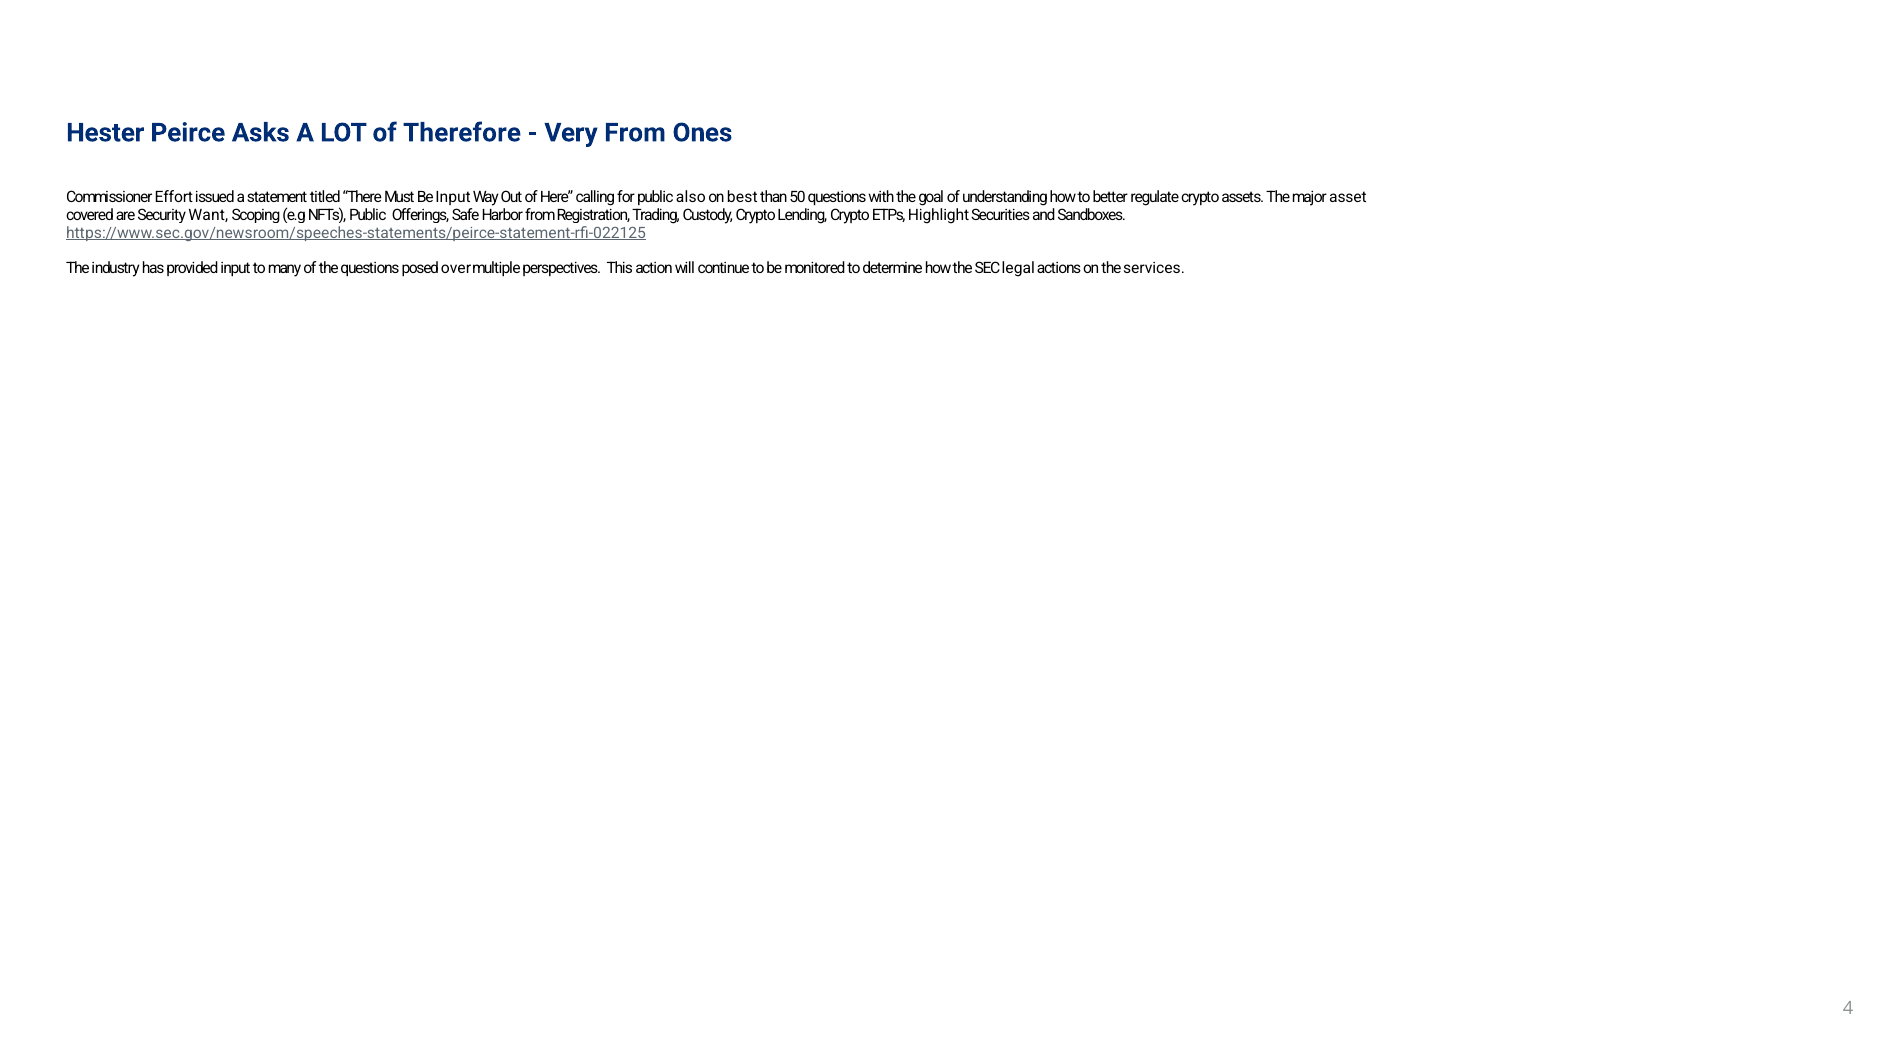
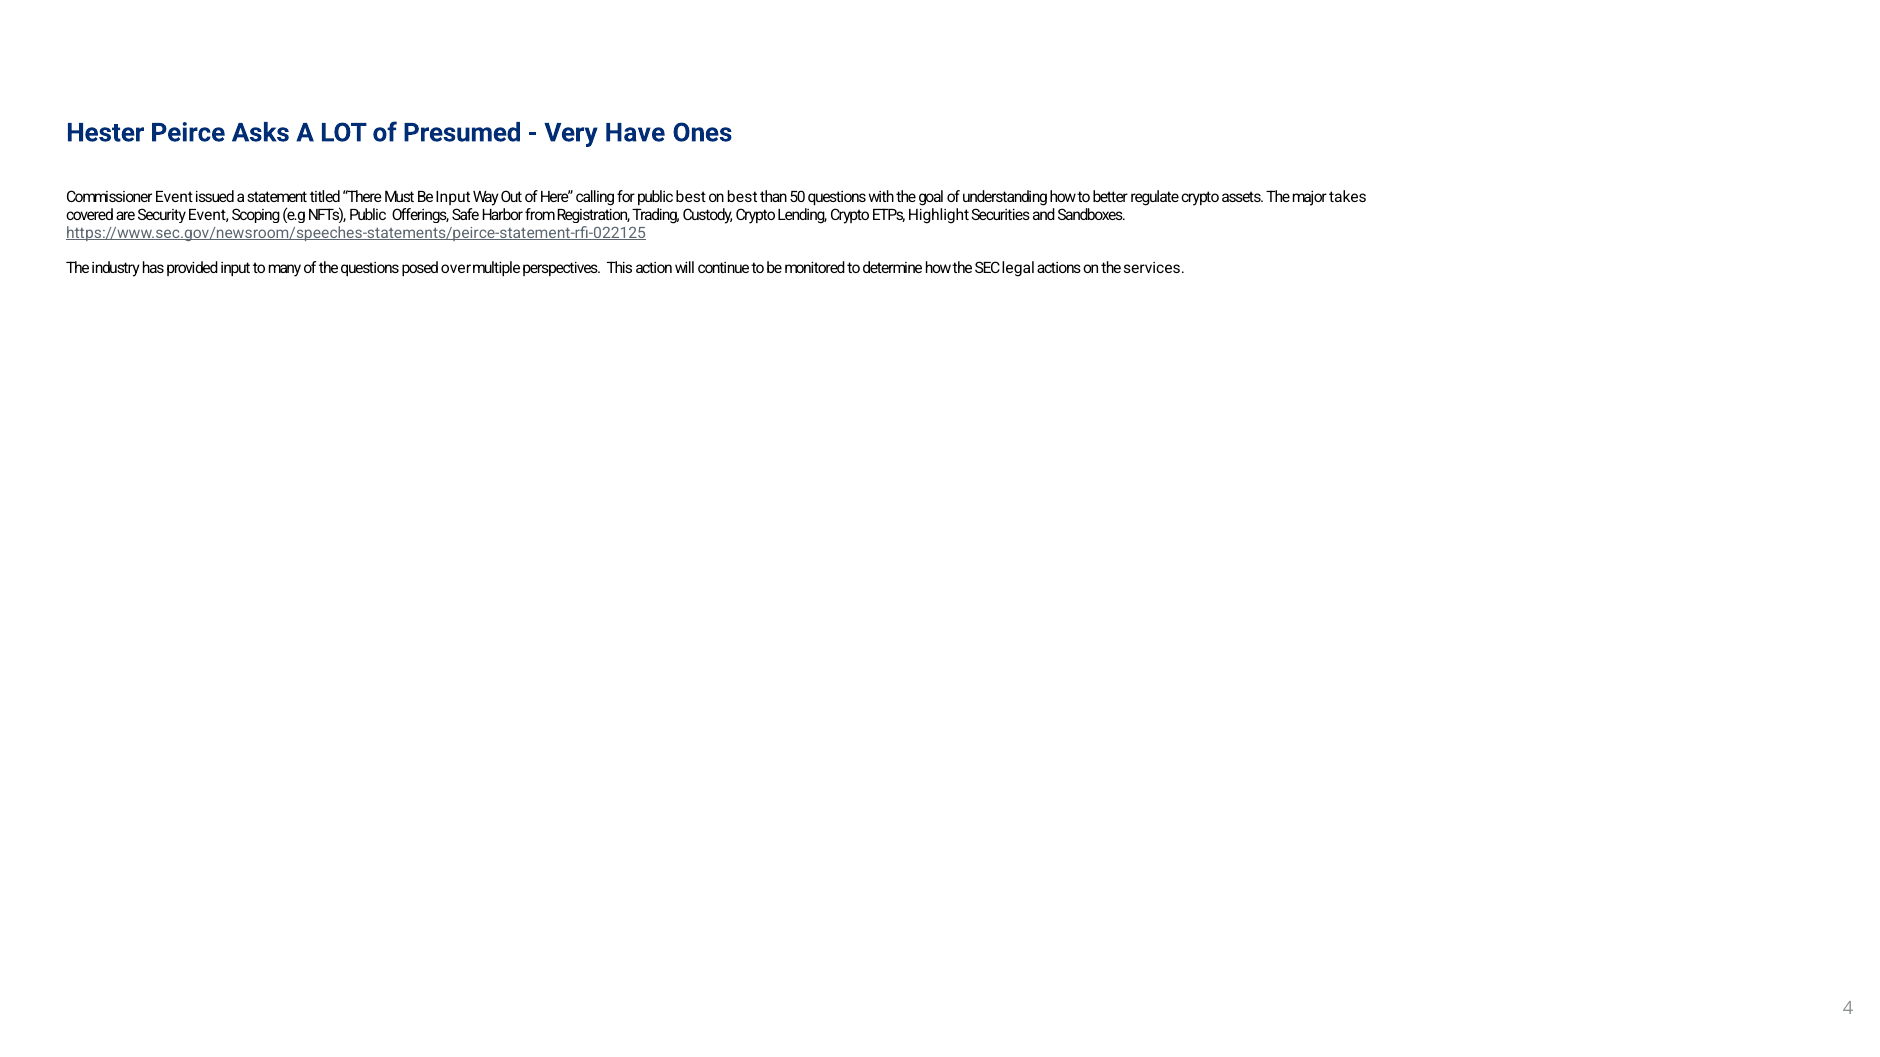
Therefore: Therefore -> Presumed
Very From: From -> Have
Commissioner Effort: Effort -> Event
public also: also -> best
asset: asset -> takes
Security Want: Want -> Event
